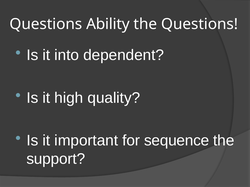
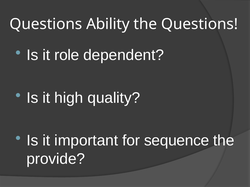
into: into -> role
support: support -> provide
